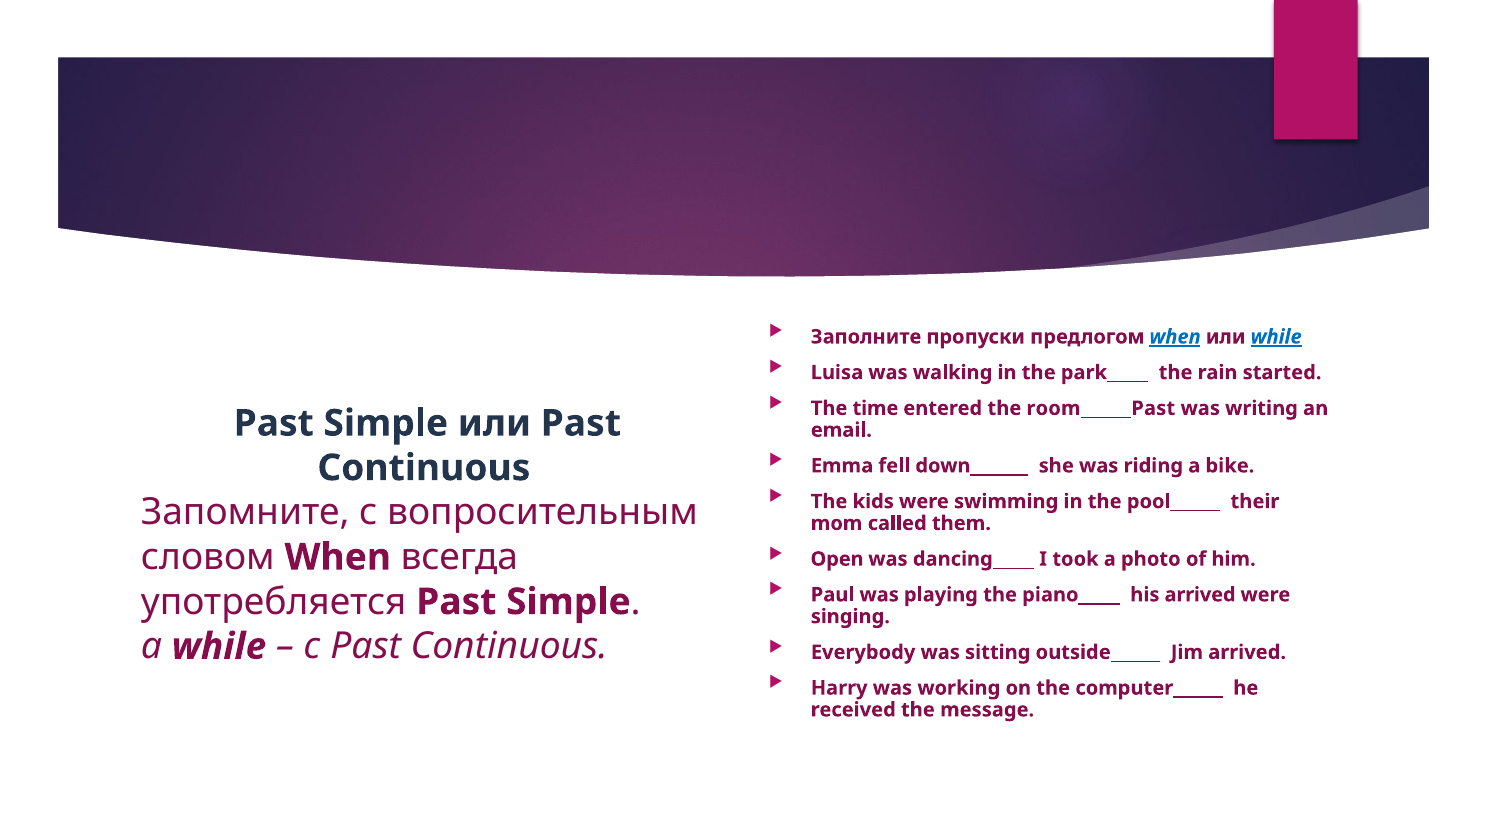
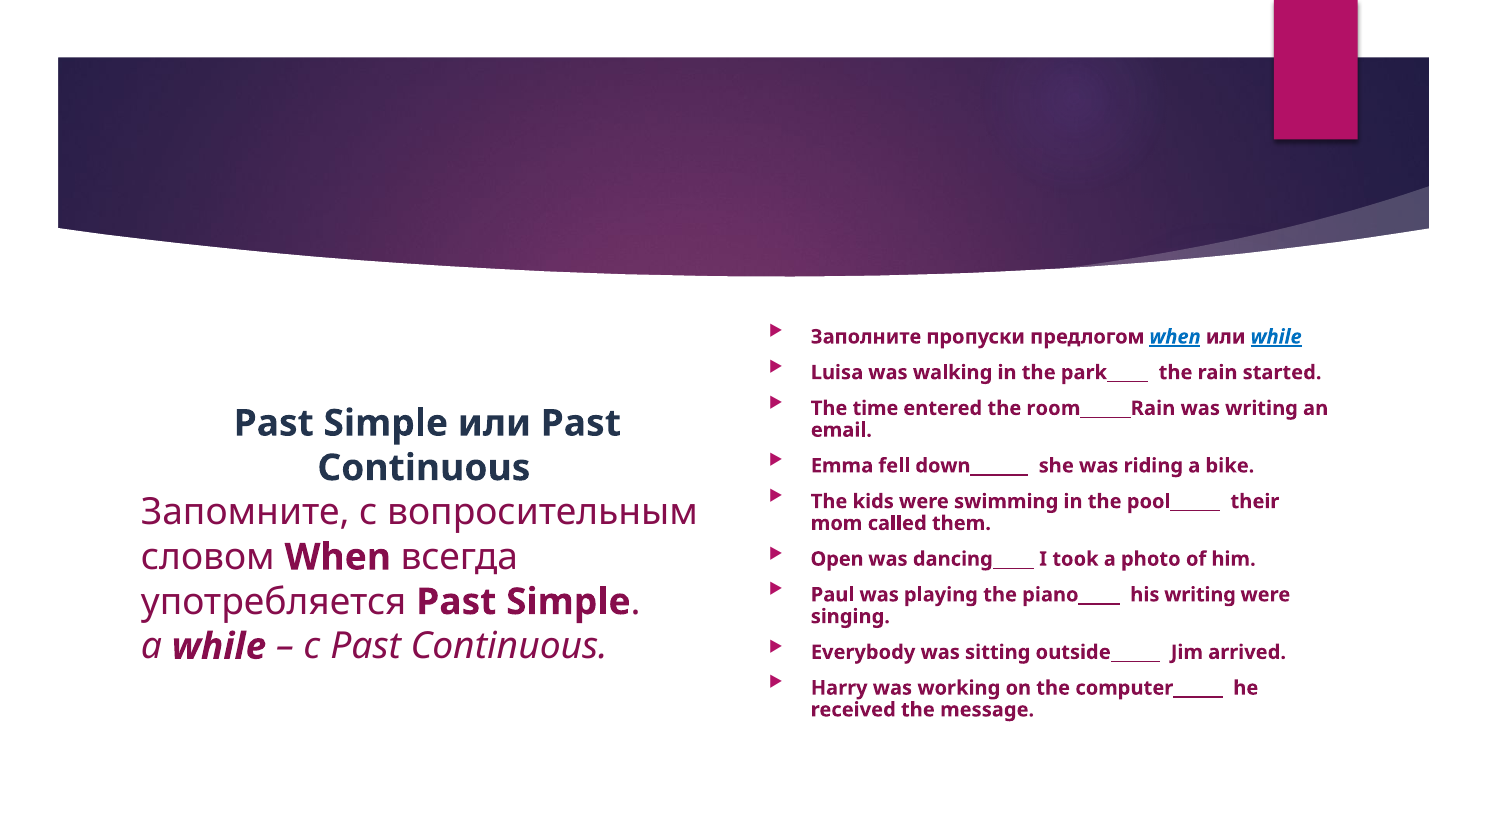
room______Past: room______Past -> room______Rain
his arrived: arrived -> writing
